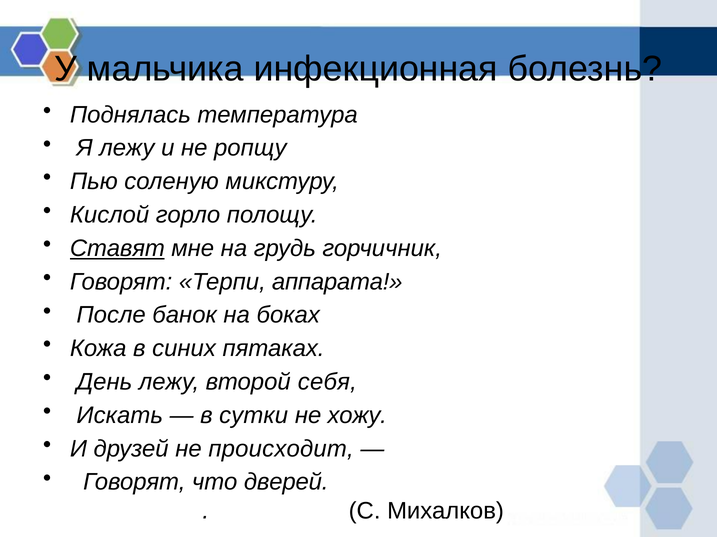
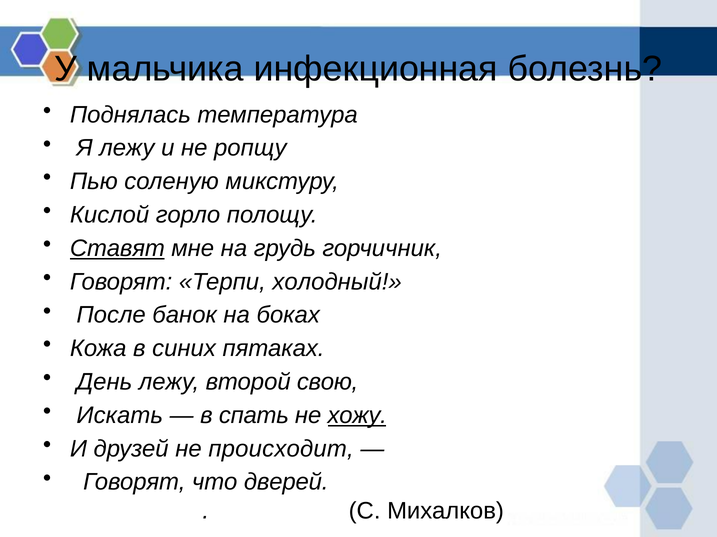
аппарата: аппарата -> холодный
себя: себя -> свою
сутки: сутки -> спать
хожу underline: none -> present
